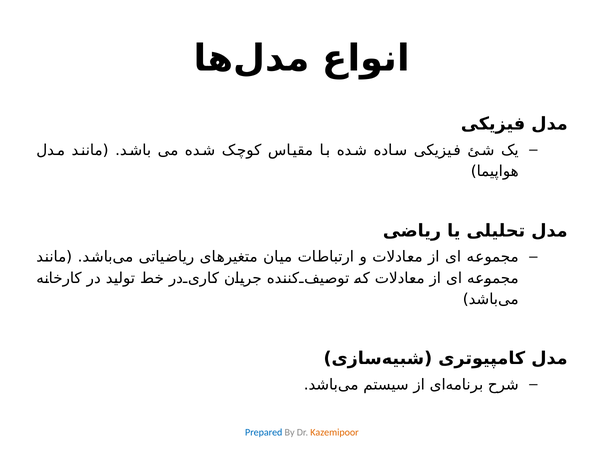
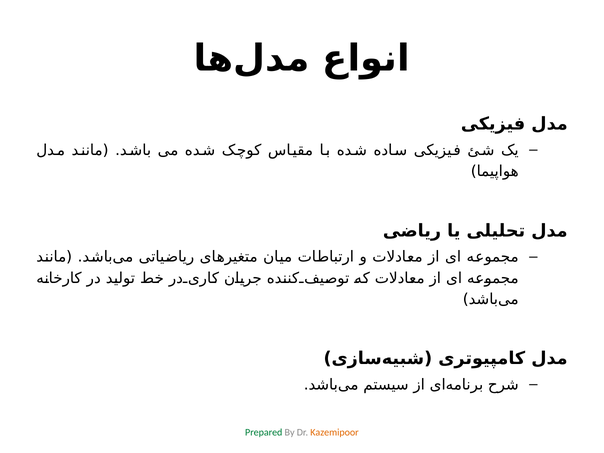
Prepared colour: blue -> green
